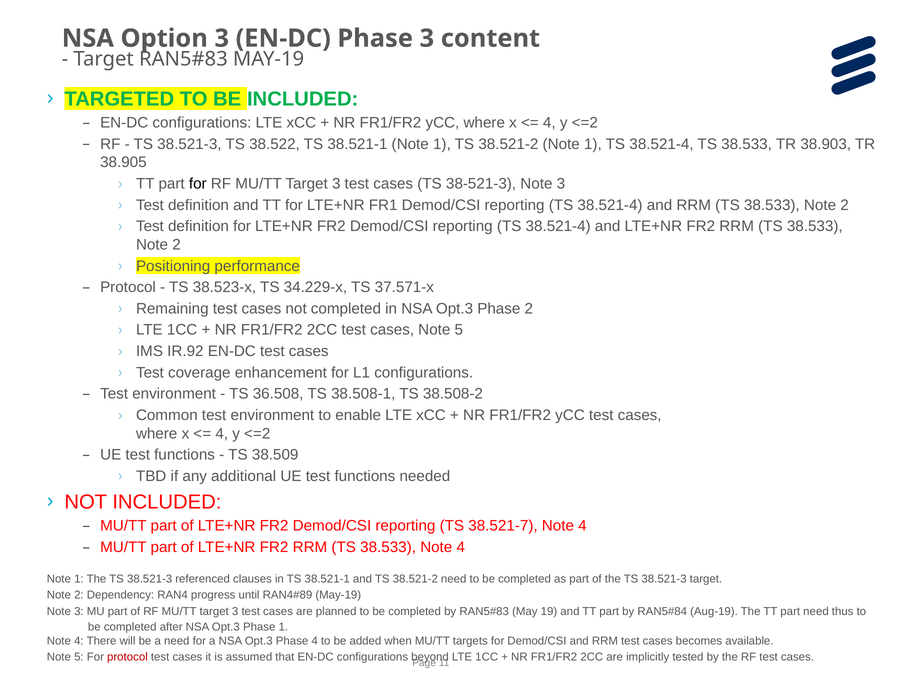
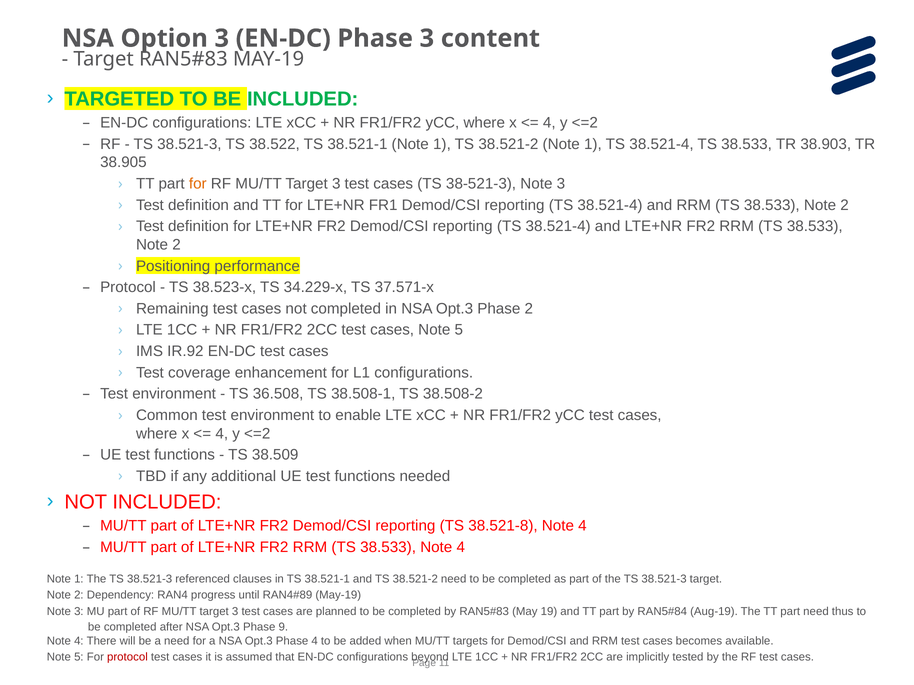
for at (198, 184) colour: black -> orange
38.521-7: 38.521-7 -> 38.521-8
Phase 1: 1 -> 9
